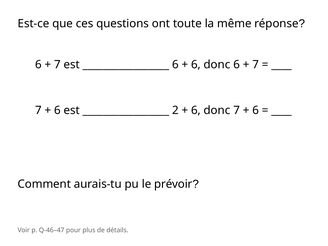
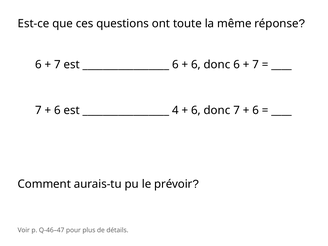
2: 2 -> 4
